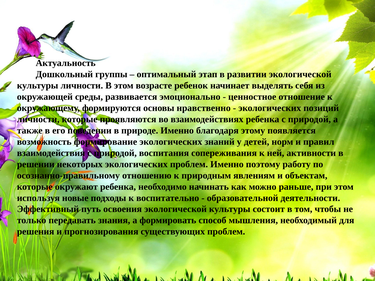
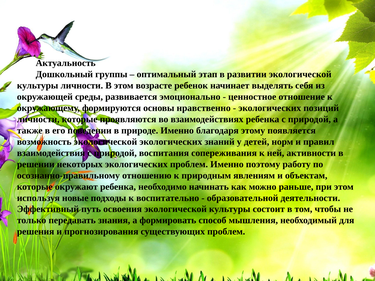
возможность формирование: формирование -> экологической
